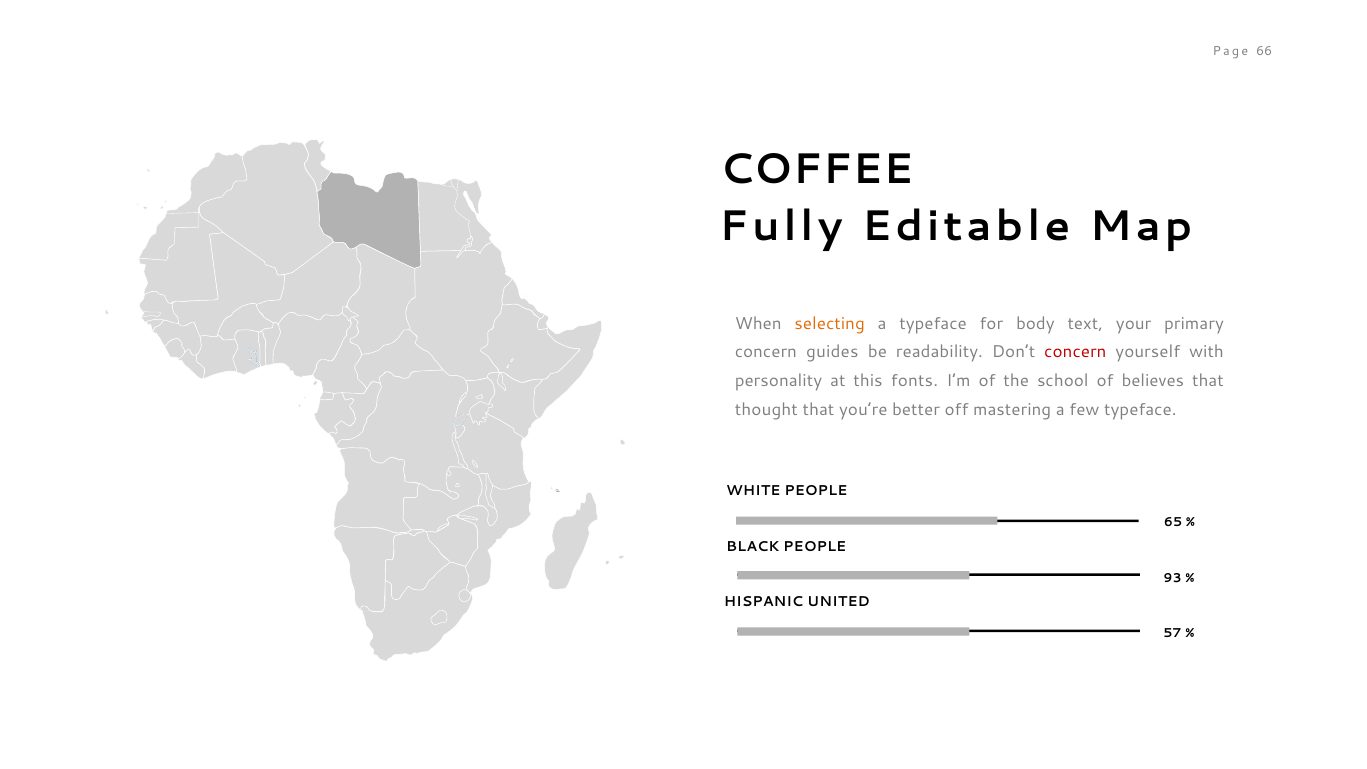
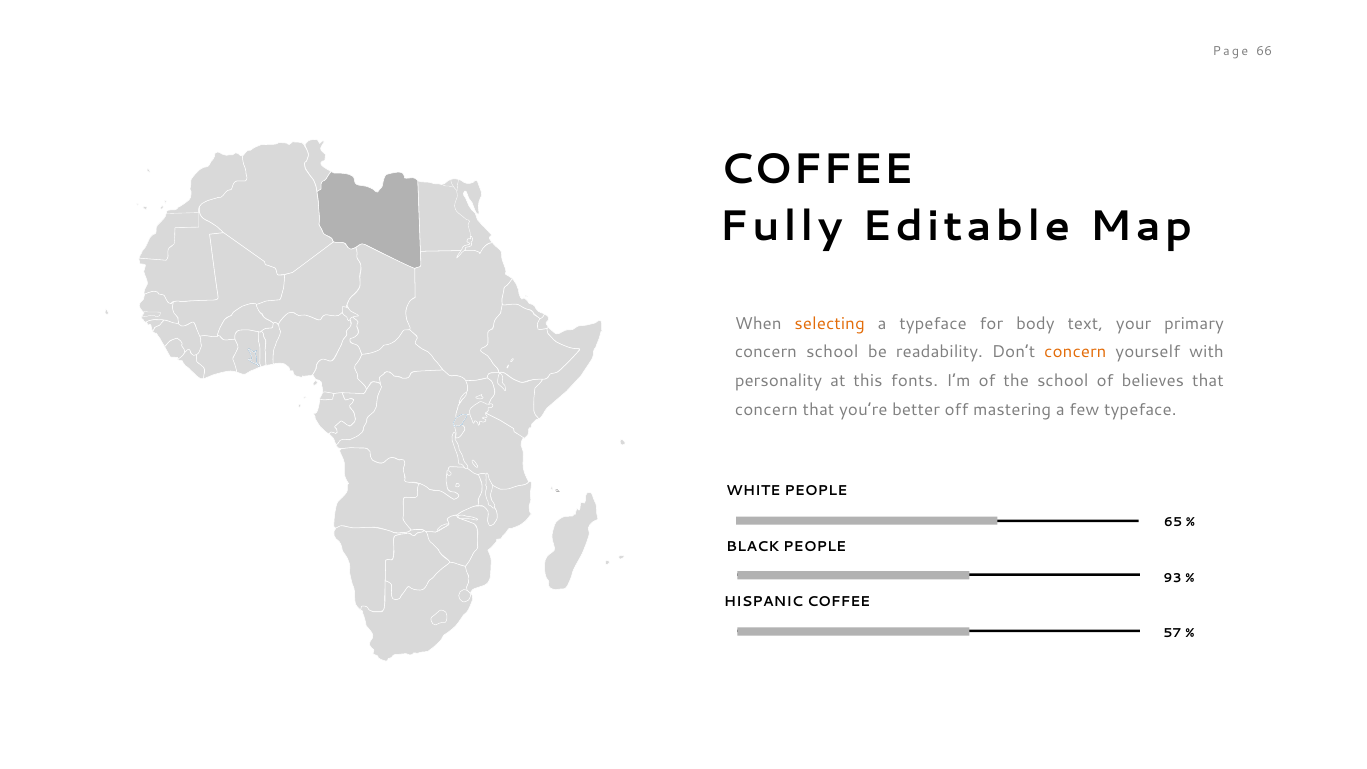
concern guides: guides -> school
concern at (1075, 352) colour: red -> orange
thought at (766, 410): thought -> concern
HISPANIC UNITED: UNITED -> COFFEE
